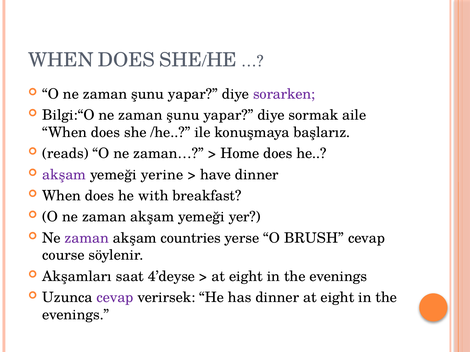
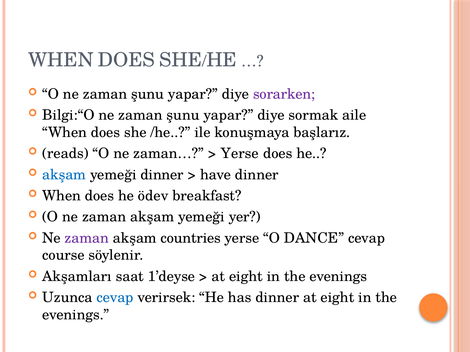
Home at (240, 154): Home -> Yerse
akşam at (64, 175) colour: purple -> blue
yemeği yerine: yerine -> dinner
with: with -> ödev
BRUSH: BRUSH -> DANCE
4’deyse: 4’deyse -> 1’deyse
cevap at (115, 298) colour: purple -> blue
